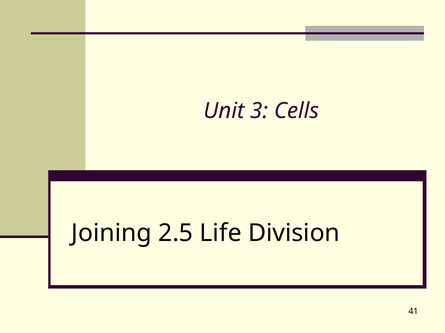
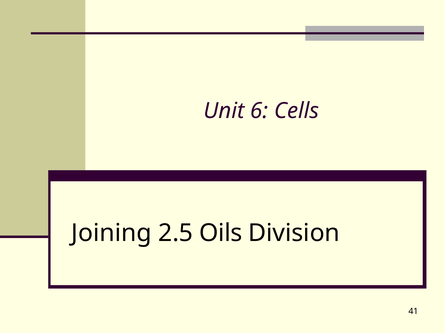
3: 3 -> 6
Life: Life -> Oils
